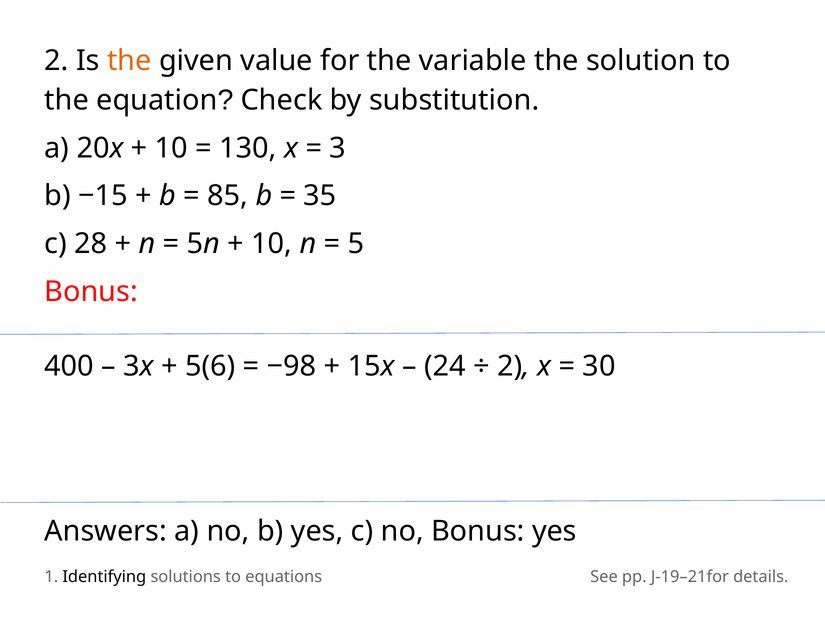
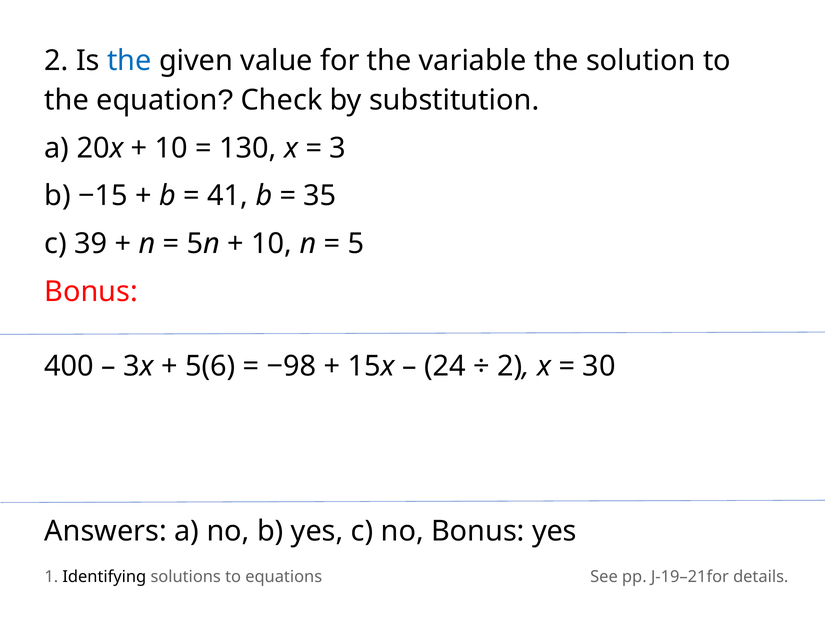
the at (129, 61) colour: orange -> blue
85: 85 -> 41
28: 28 -> 39
